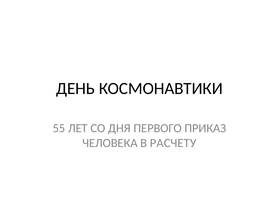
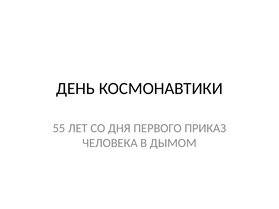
РАСЧЕТУ: РАСЧЕТУ -> ДЫМОМ
